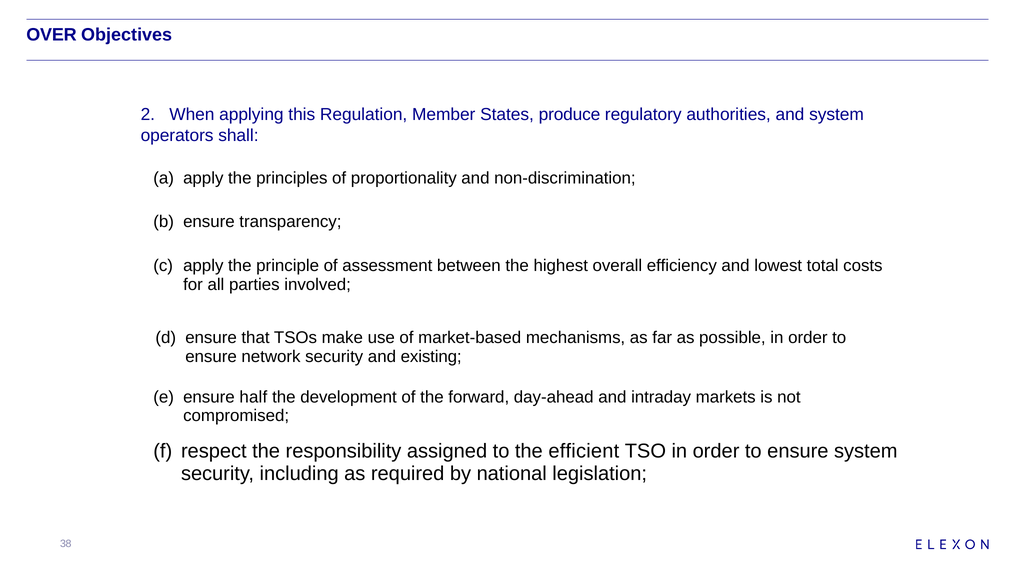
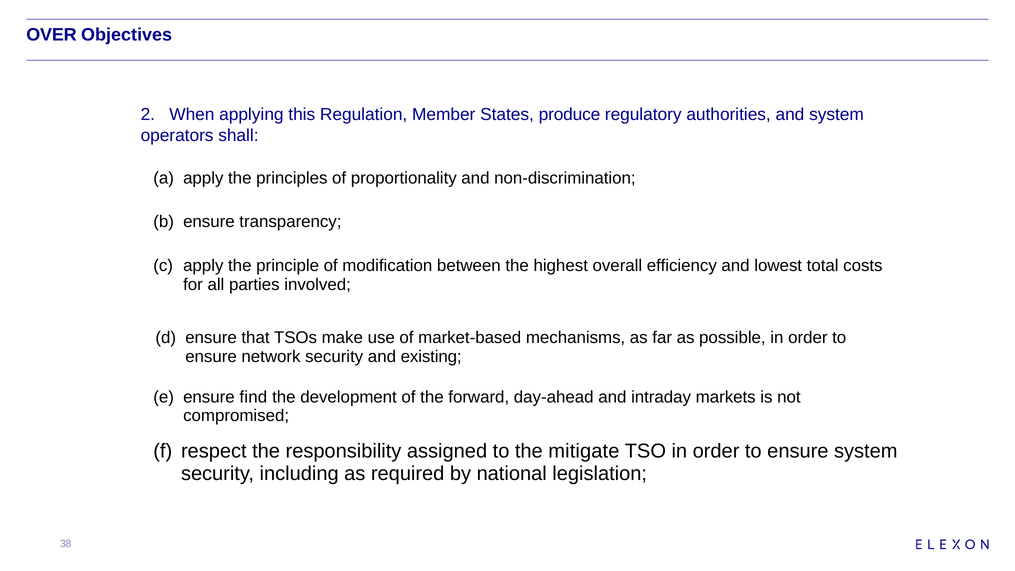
assessment: assessment -> modification
half: half -> find
efficient: efficient -> mitigate
